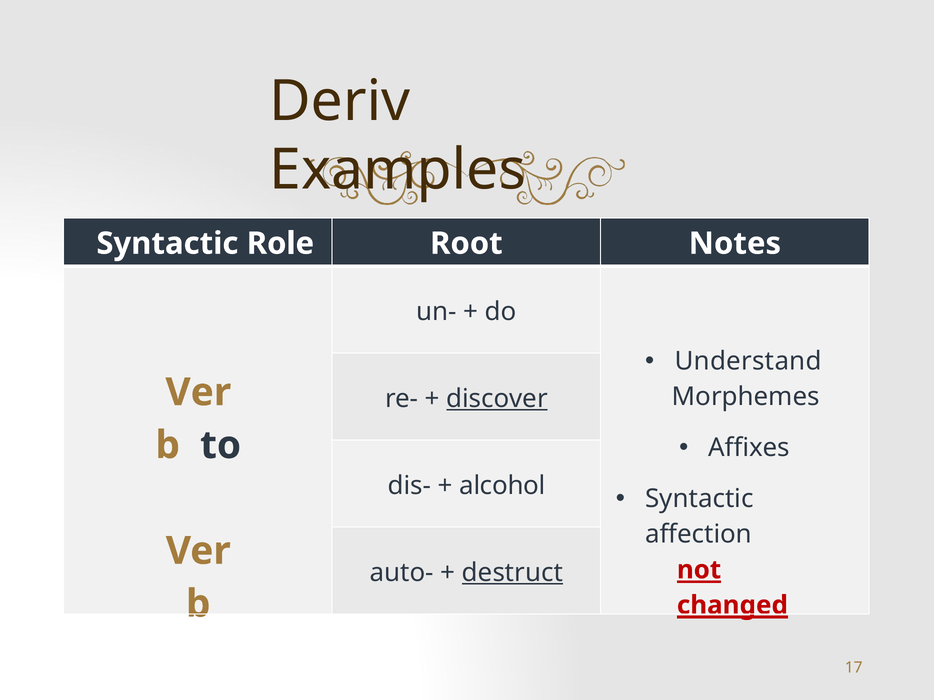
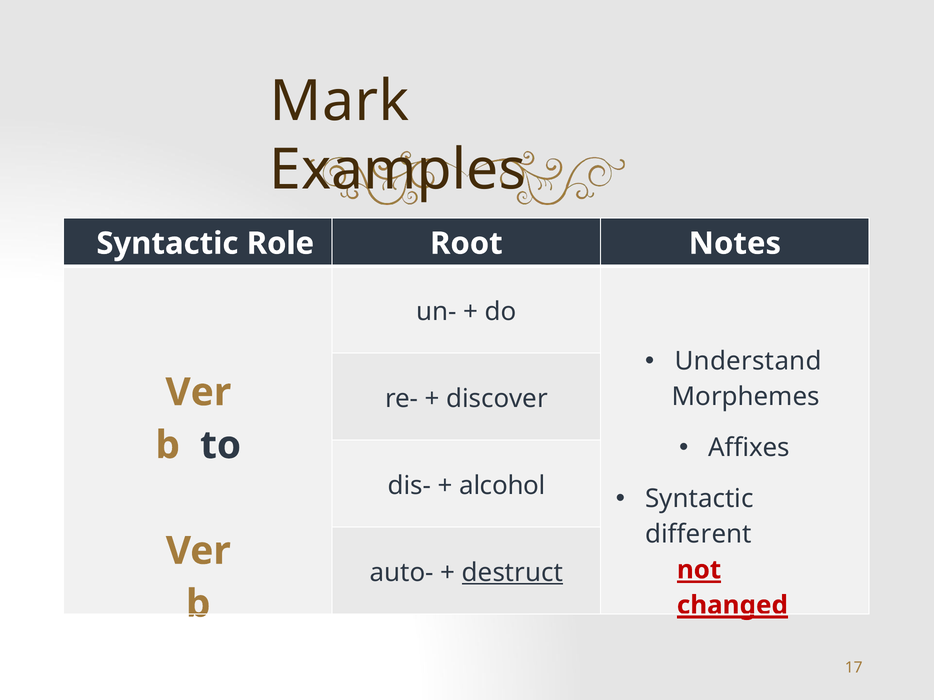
Deriv: Deriv -> Mark
discover underline: present -> none
affection: affection -> different
